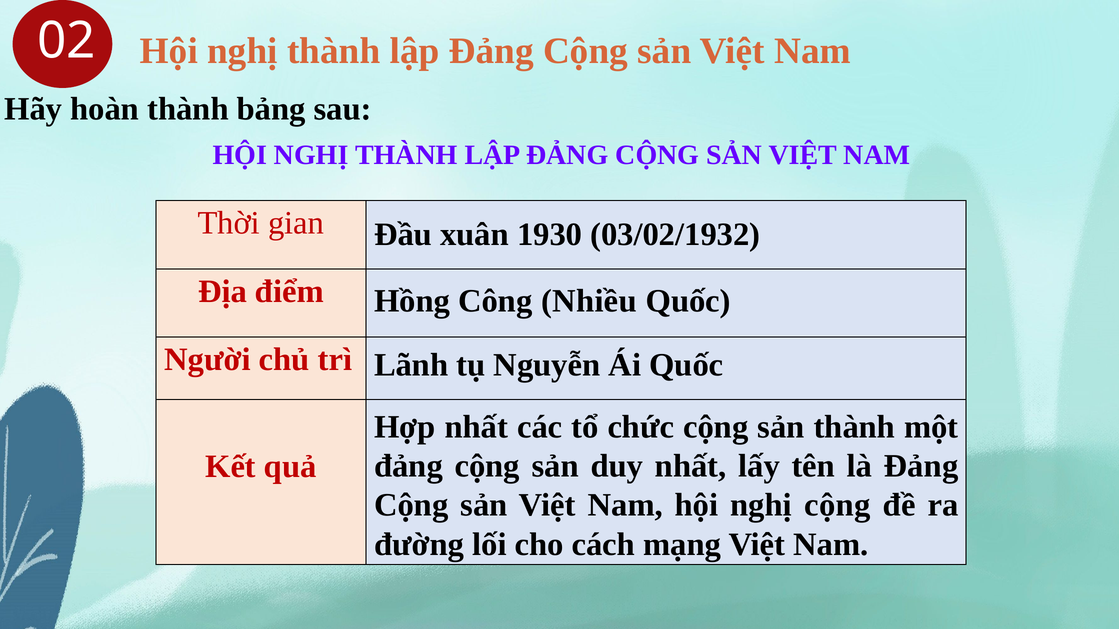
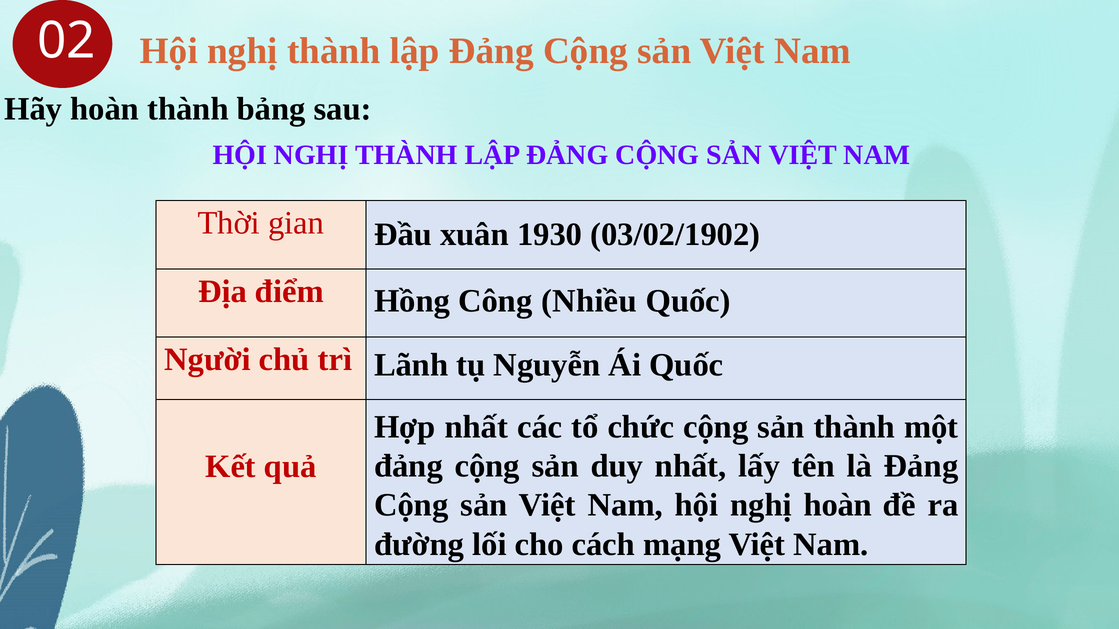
03/02/1932: 03/02/1932 -> 03/02/1902
nghị cộng: cộng -> hoàn
